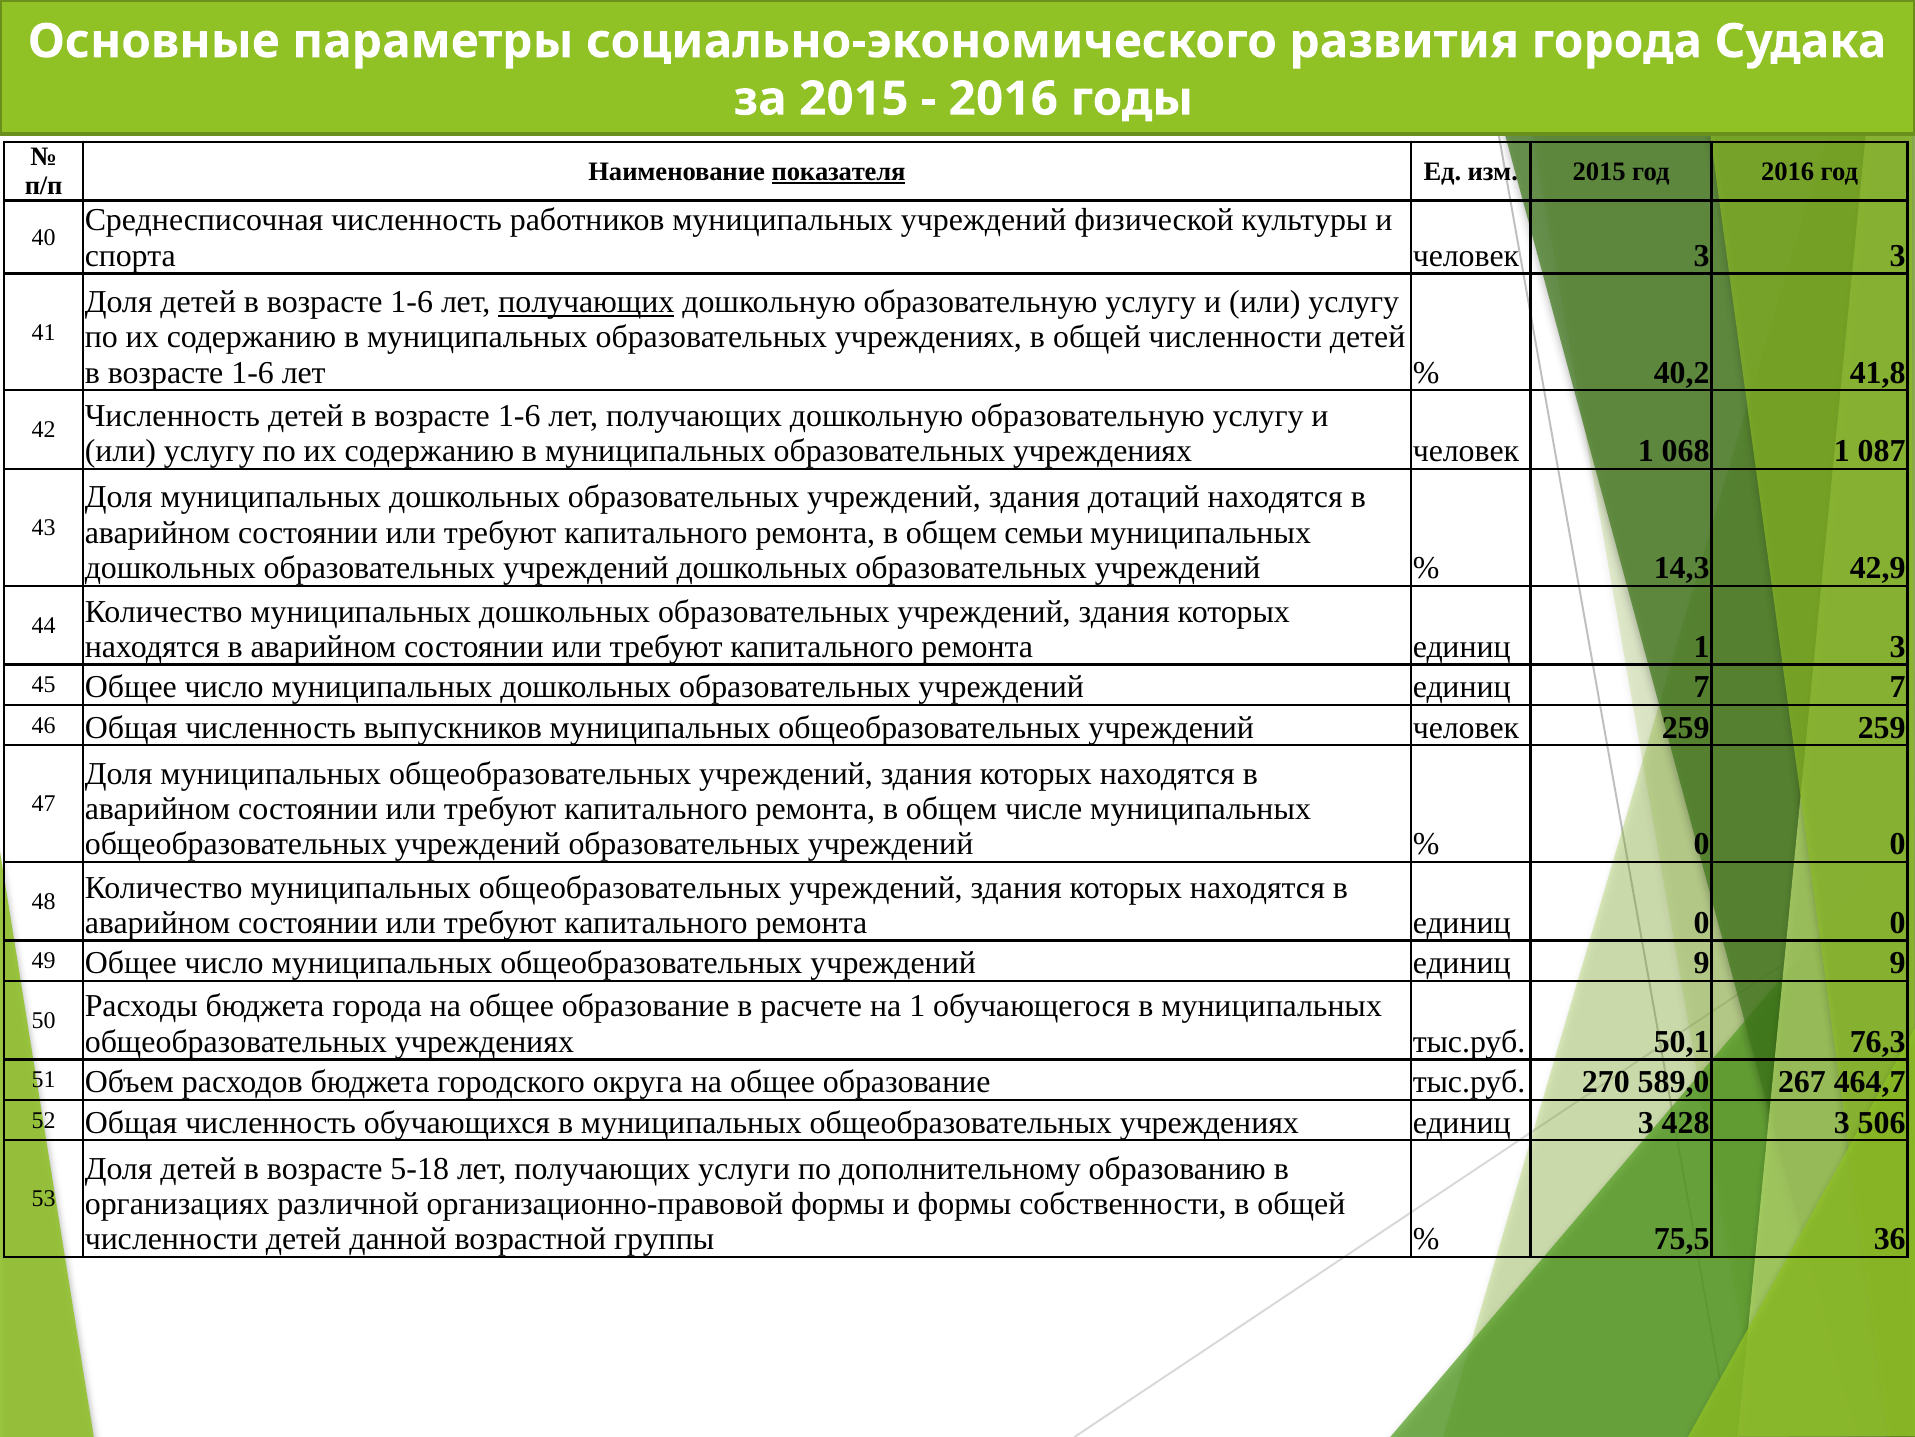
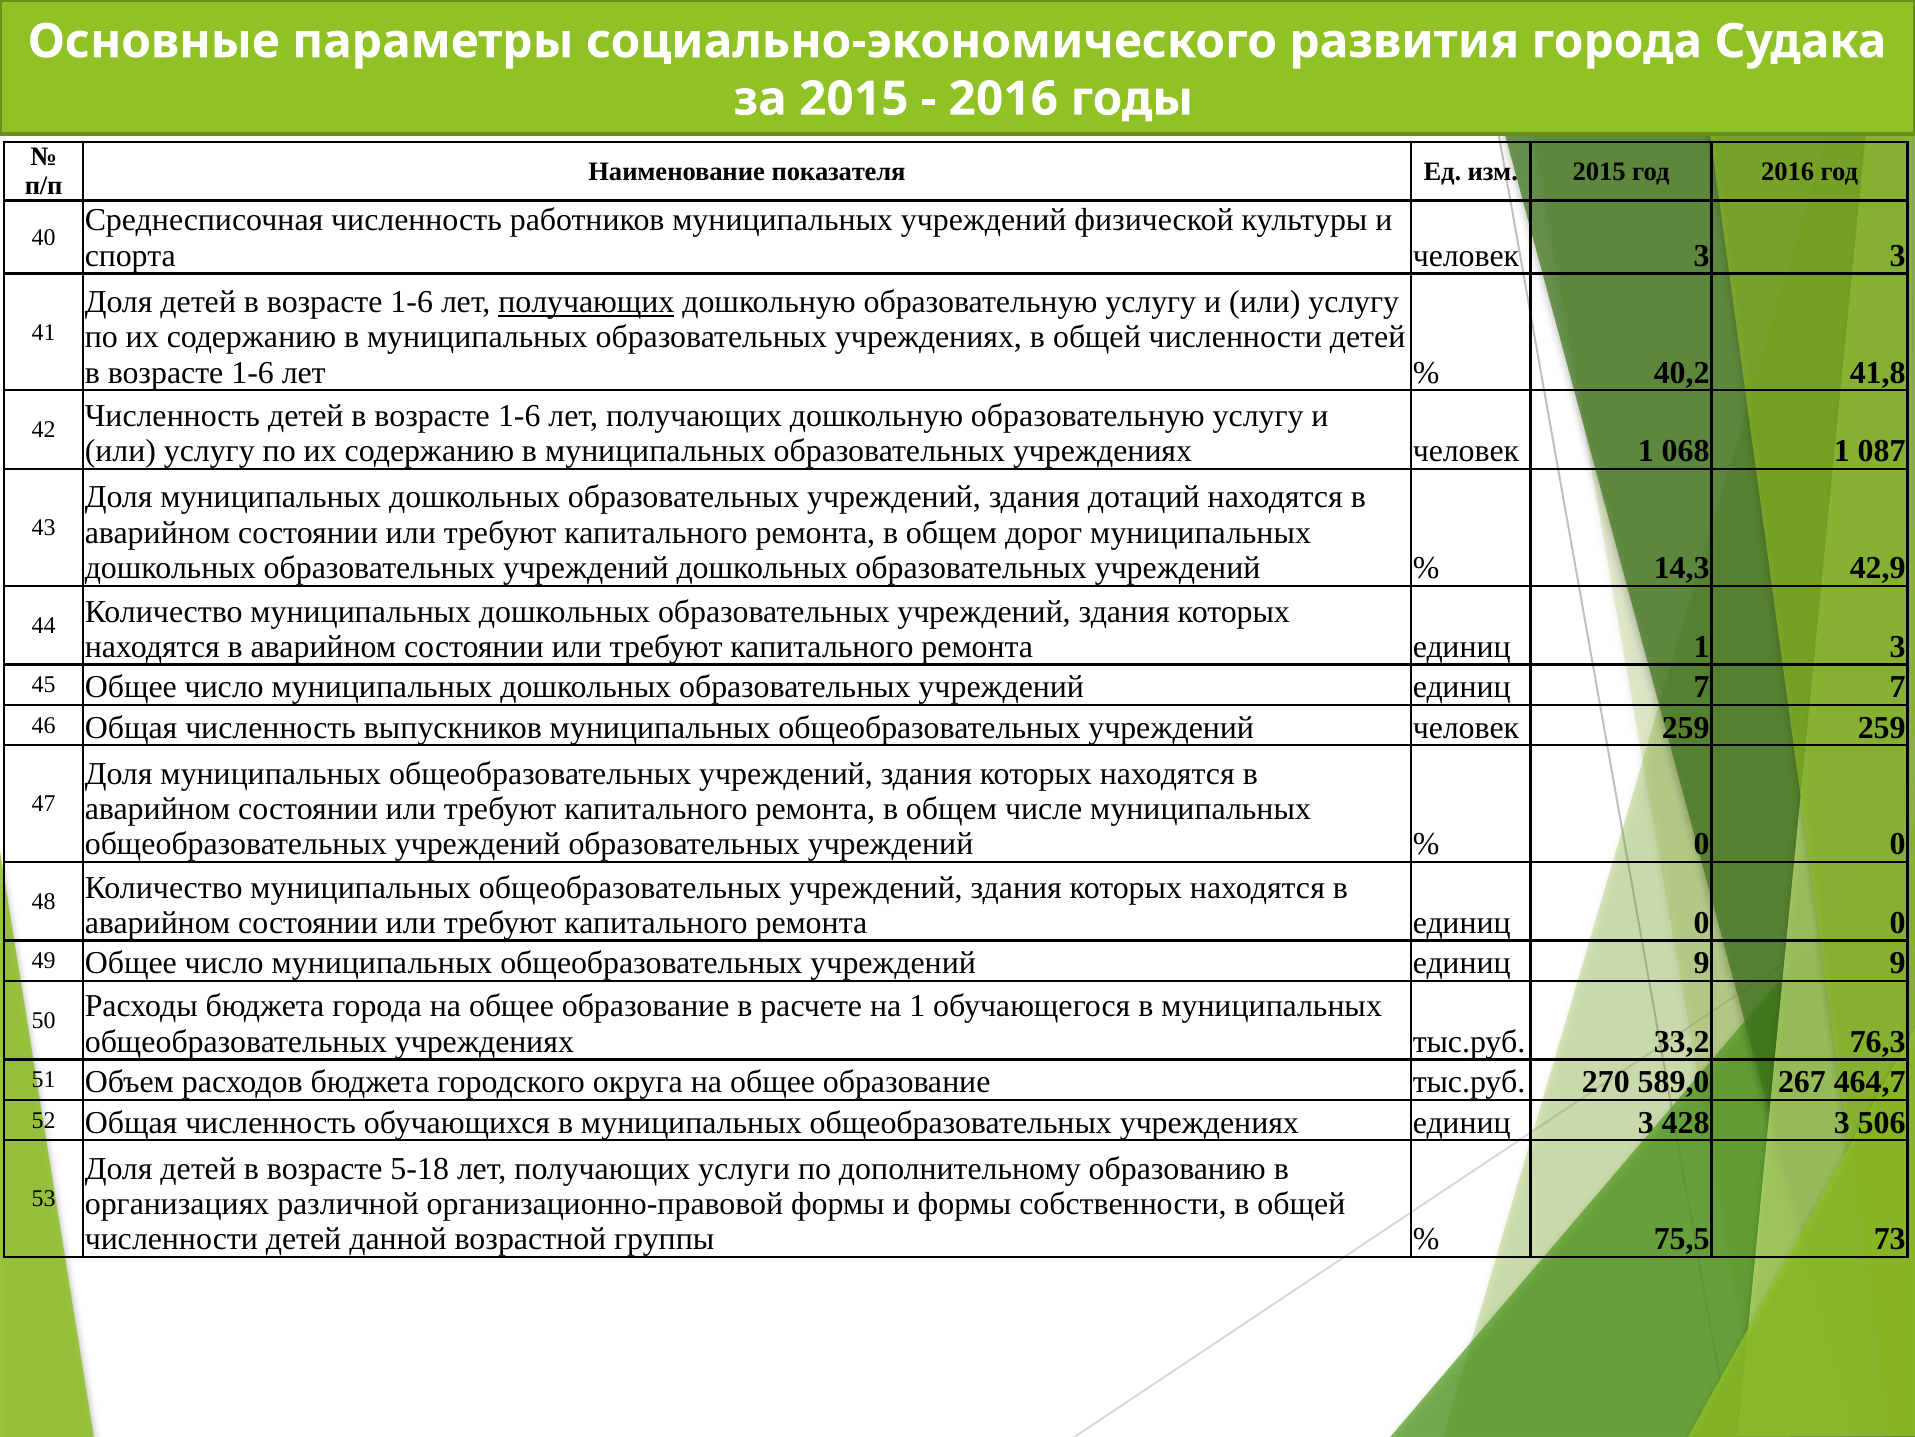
показателя underline: present -> none
семьи: семьи -> дорог
50,1: 50,1 -> 33,2
36: 36 -> 73
